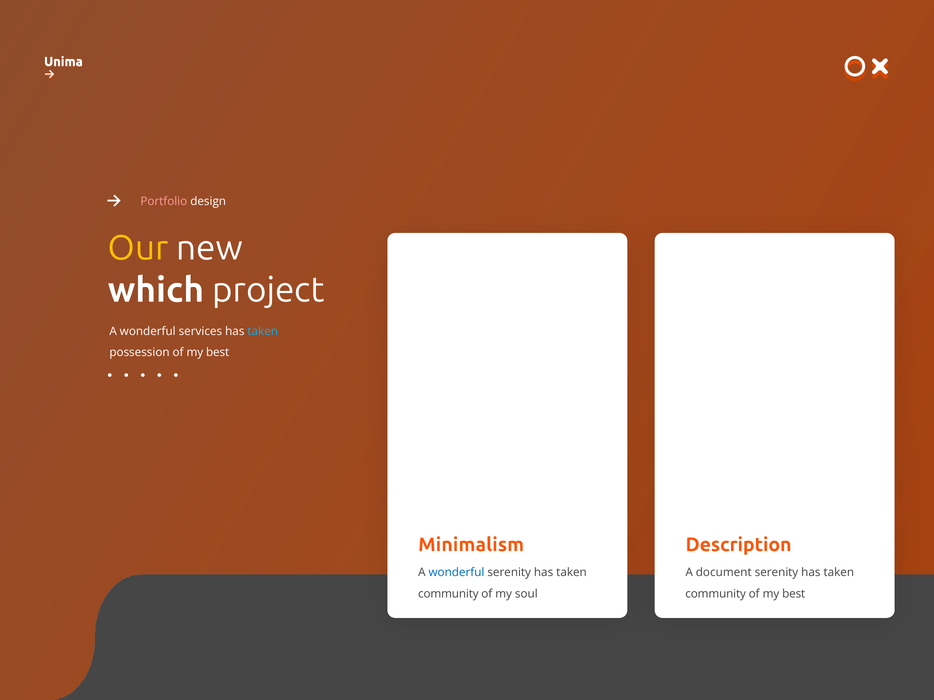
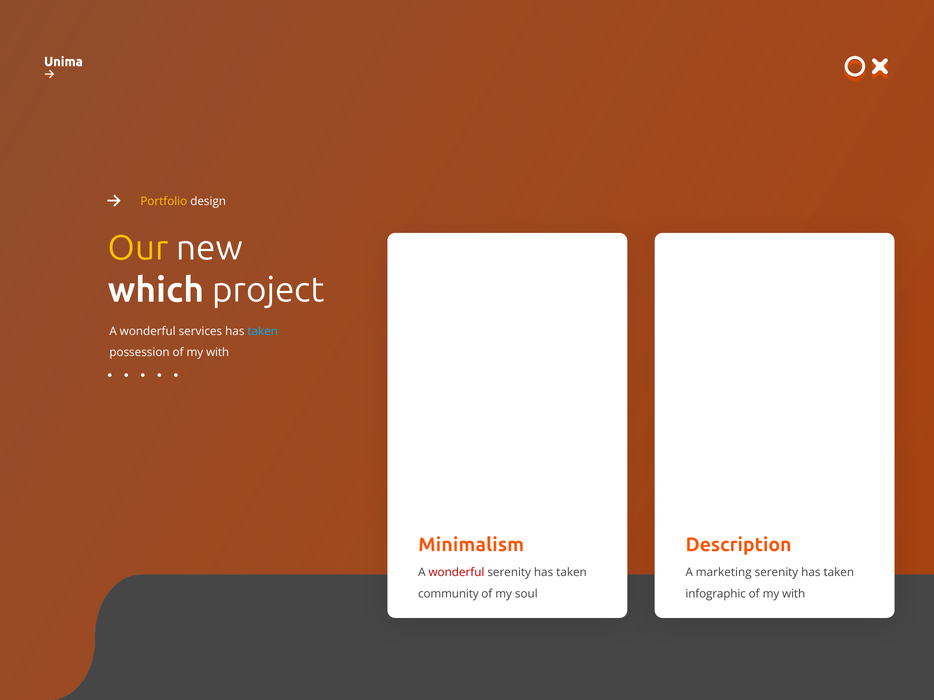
Portfolio colour: pink -> yellow
possession of my best: best -> with
wonderful at (456, 573) colour: blue -> red
document: document -> marketing
community at (716, 594): community -> infographic
best at (794, 594): best -> with
